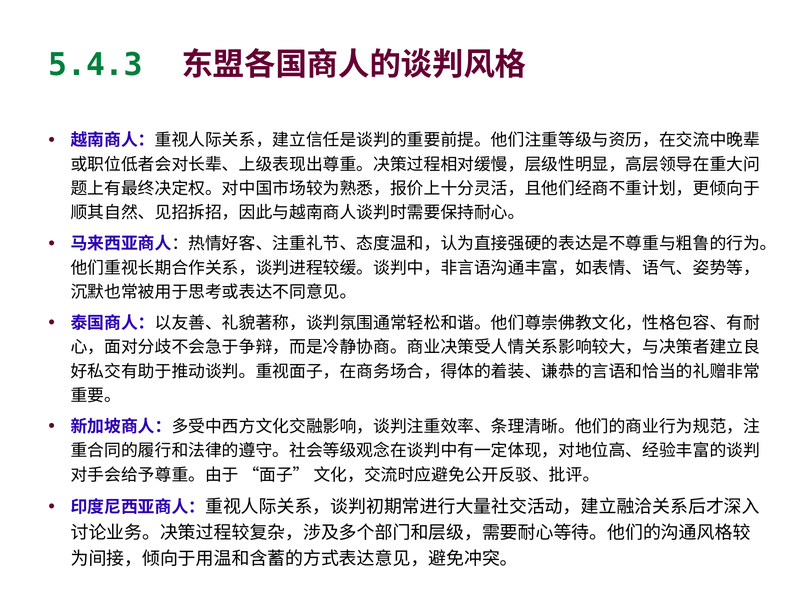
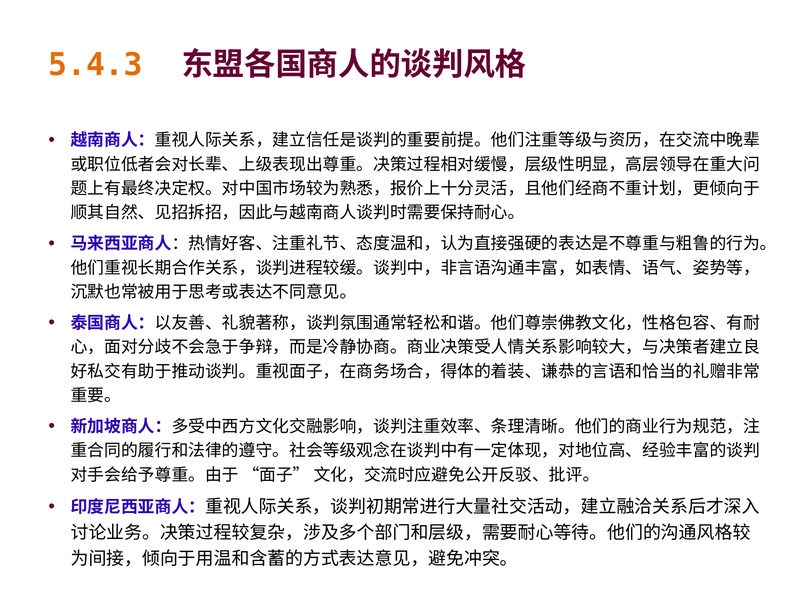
5.4.3 colour: green -> orange
